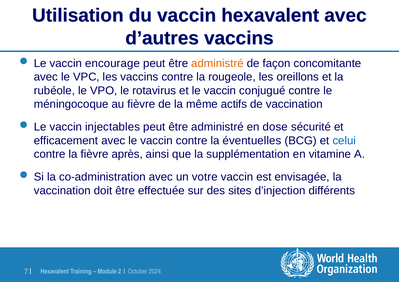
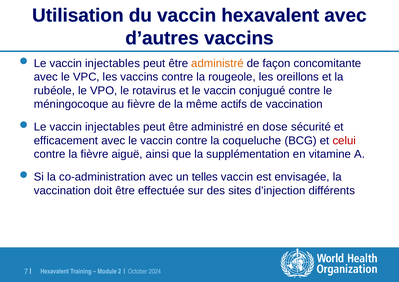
encourage at (113, 63): encourage -> injectables
éventuelles: éventuelles -> coqueluche
celui colour: blue -> red
après: après -> aiguë
votre: votre -> telles
